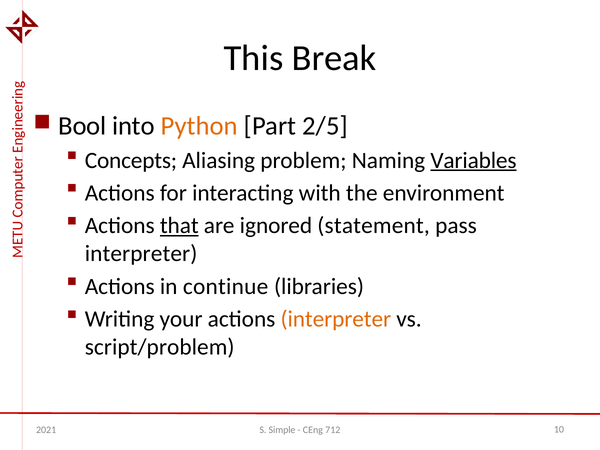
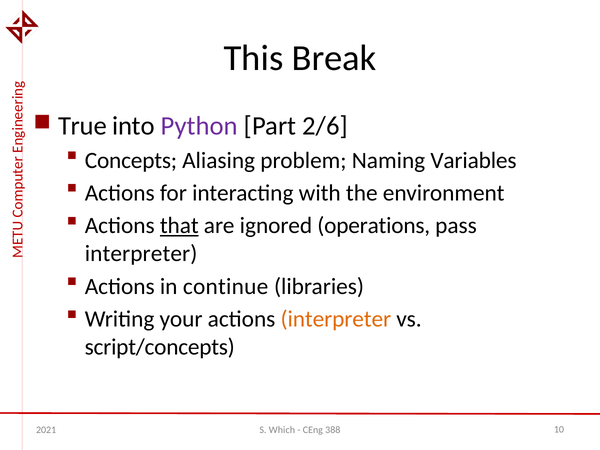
Bool: Bool -> True
Python colour: orange -> purple
2/5: 2/5 -> 2/6
Variables underline: present -> none
statement: statement -> operations
script/problem: script/problem -> script/concepts
Simple: Simple -> Which
712: 712 -> 388
